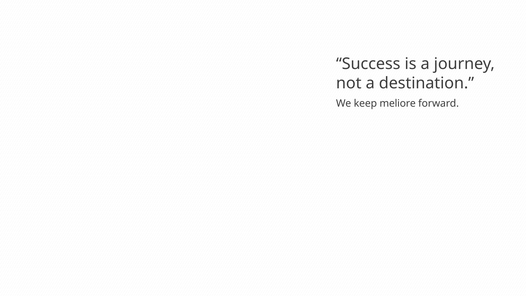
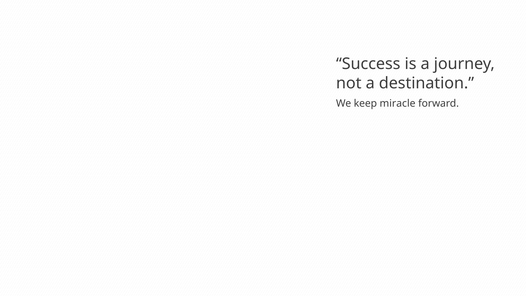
meliore: meliore -> miracle
